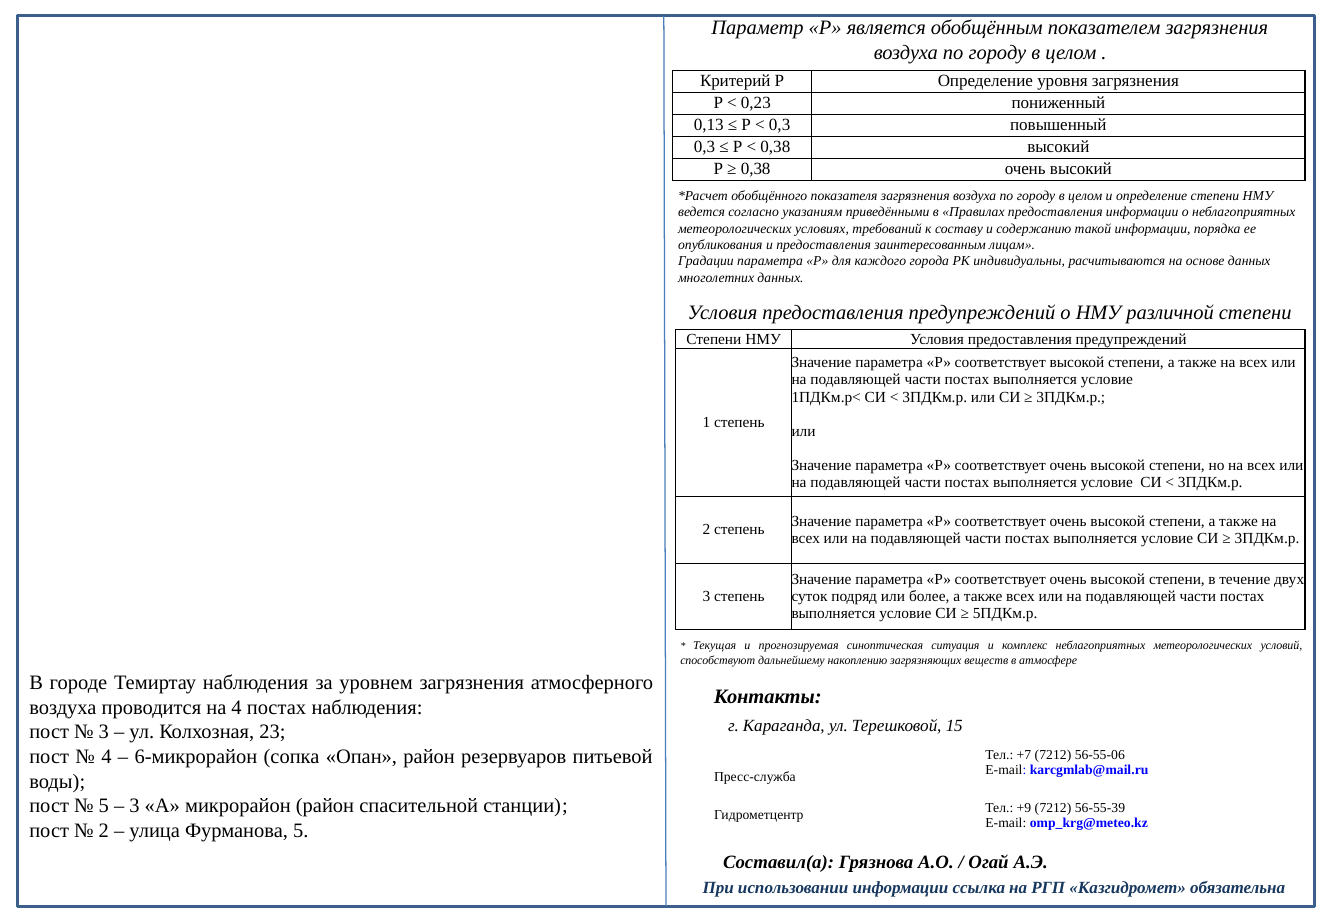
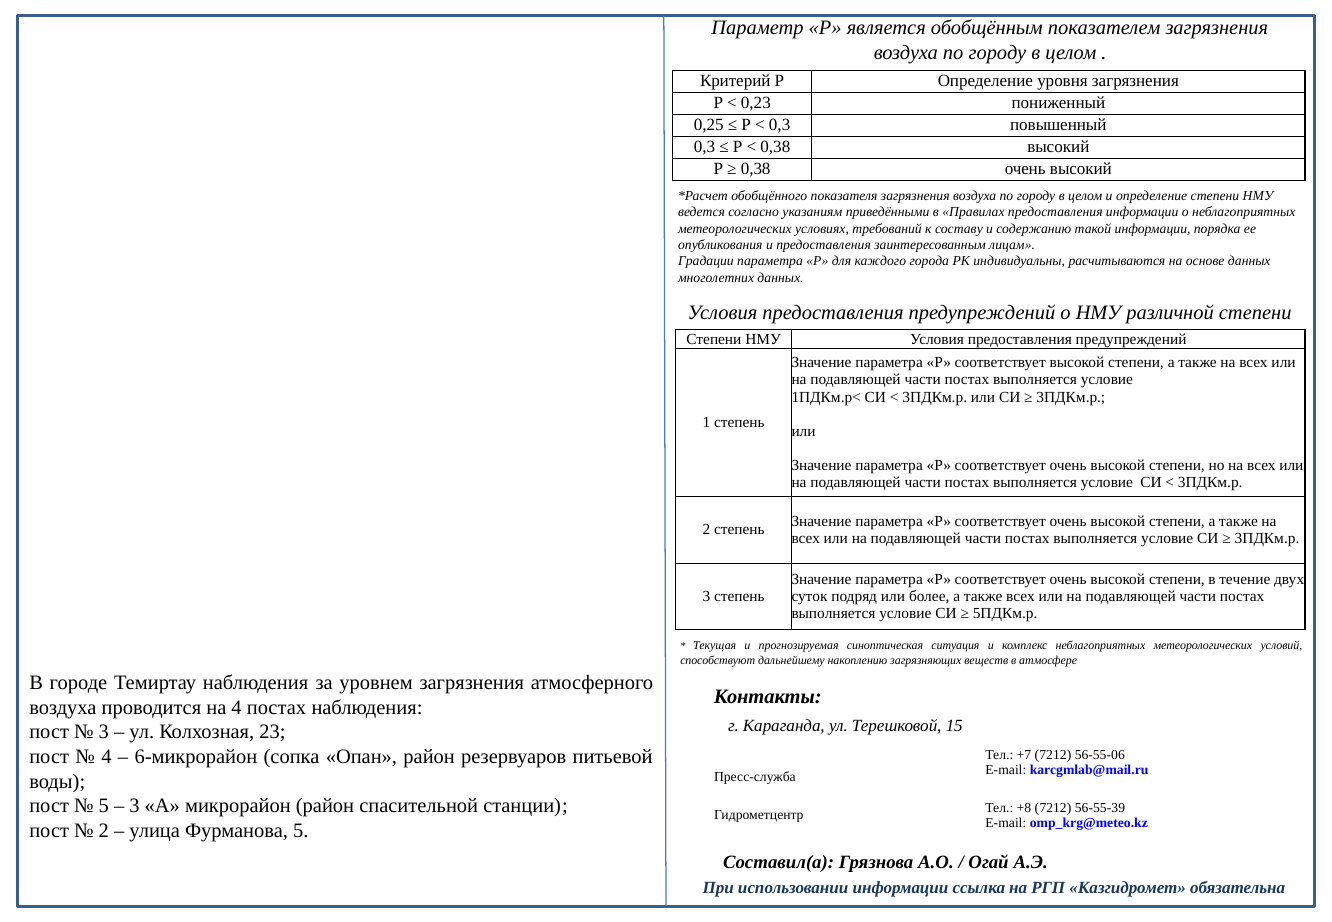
0,13: 0,13 -> 0,25
+9: +9 -> +8
